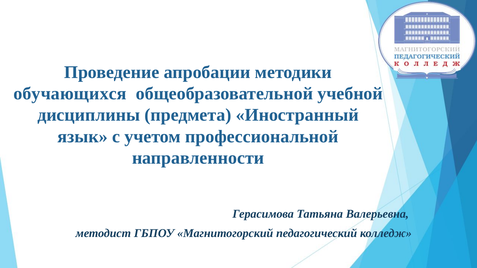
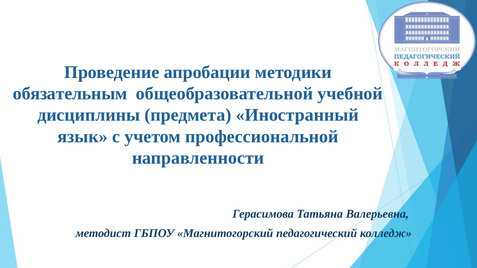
обучающихся: обучающихся -> обязательным
